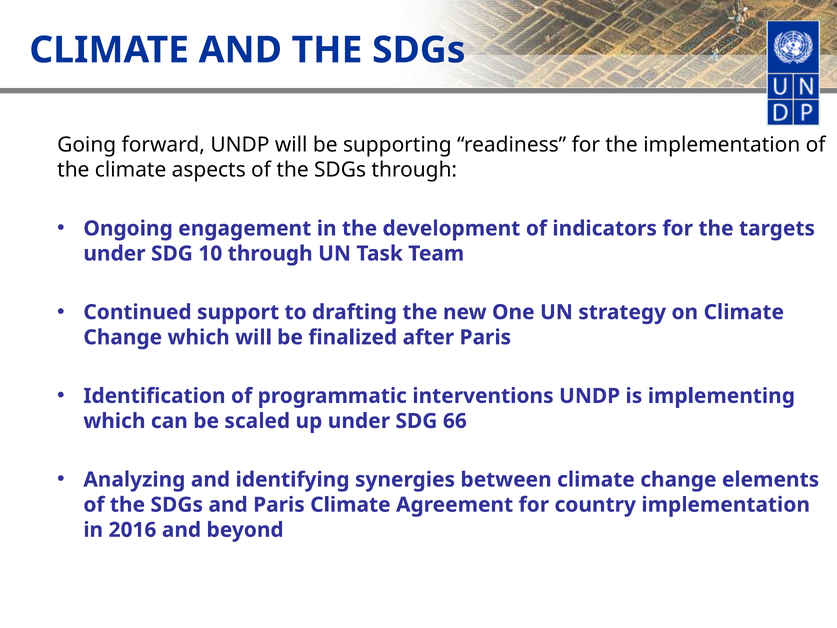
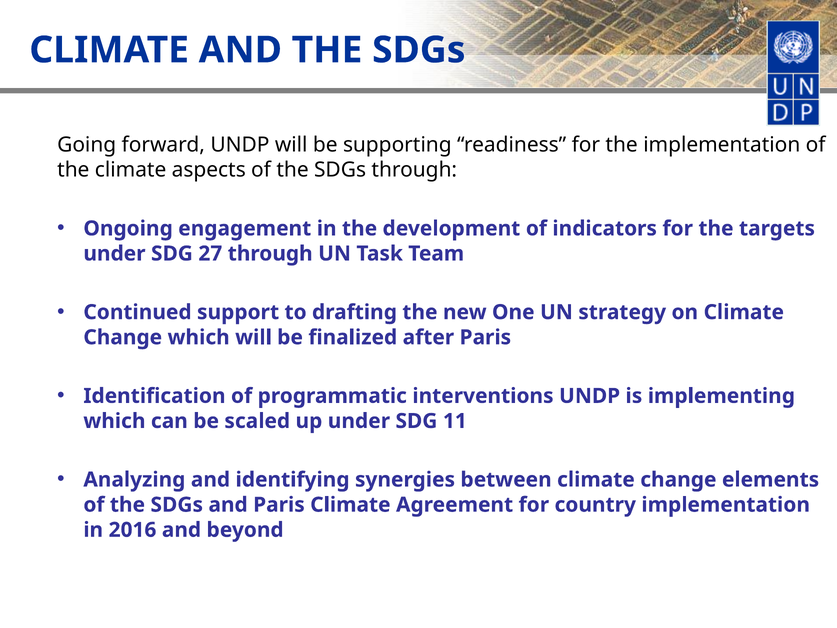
10: 10 -> 27
66: 66 -> 11
